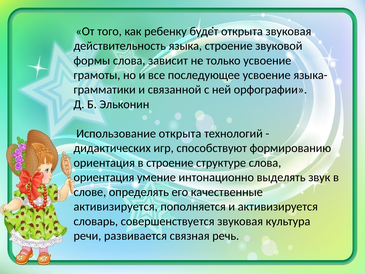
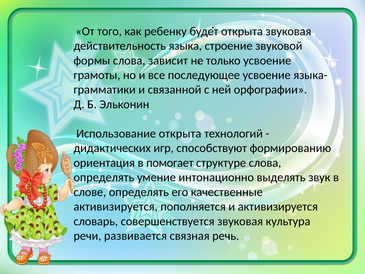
в строение: строение -> помогает
ориентация at (104, 177): ориентация -> определять
